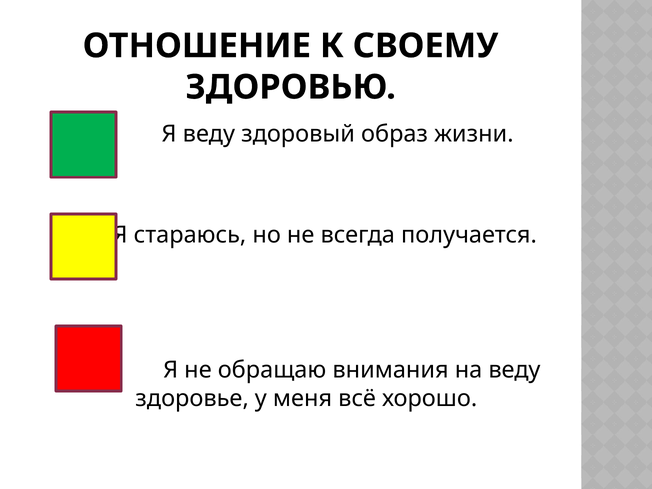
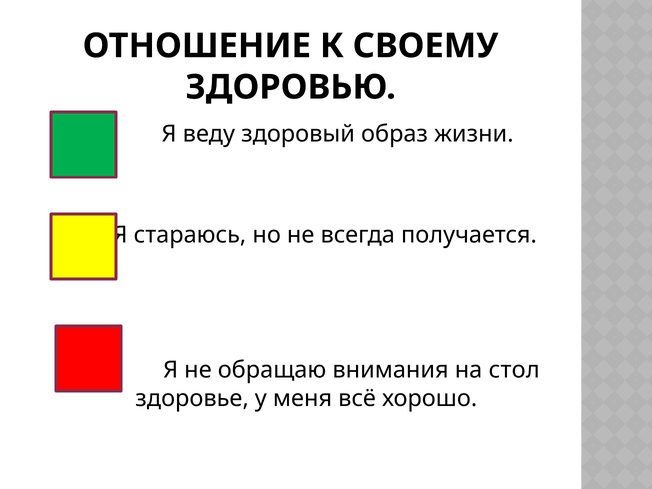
на веду: веду -> стол
